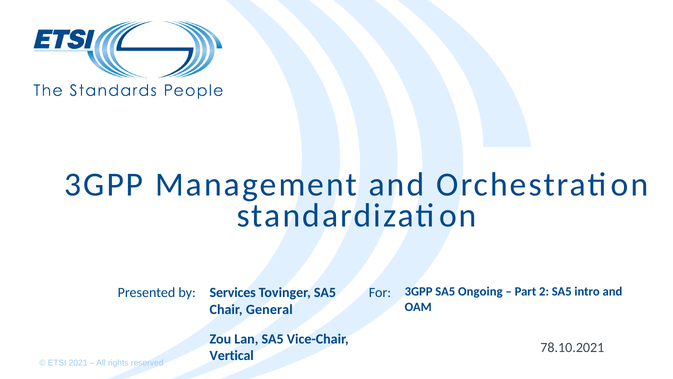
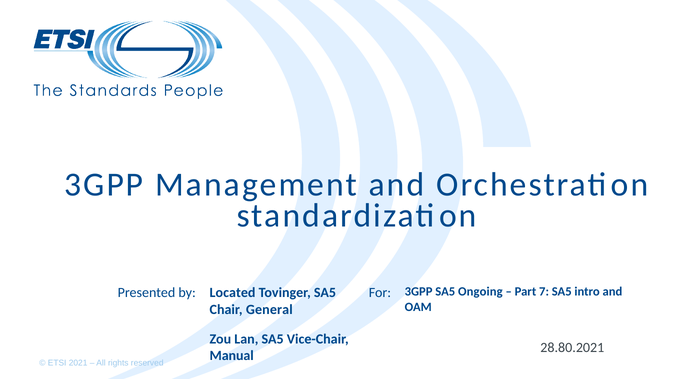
2: 2 -> 7
Services: Services -> Located
78.10.2021: 78.10.2021 -> 28.80.2021
Vertical: Vertical -> Manual
